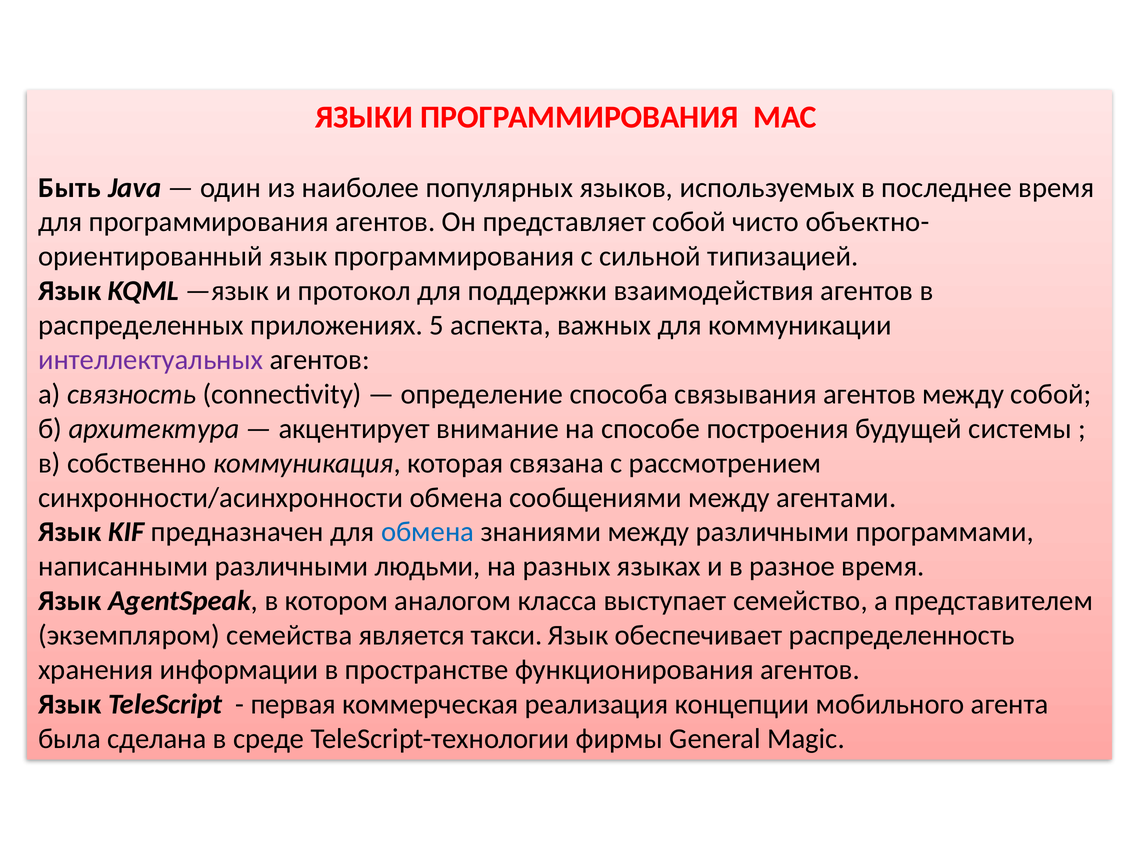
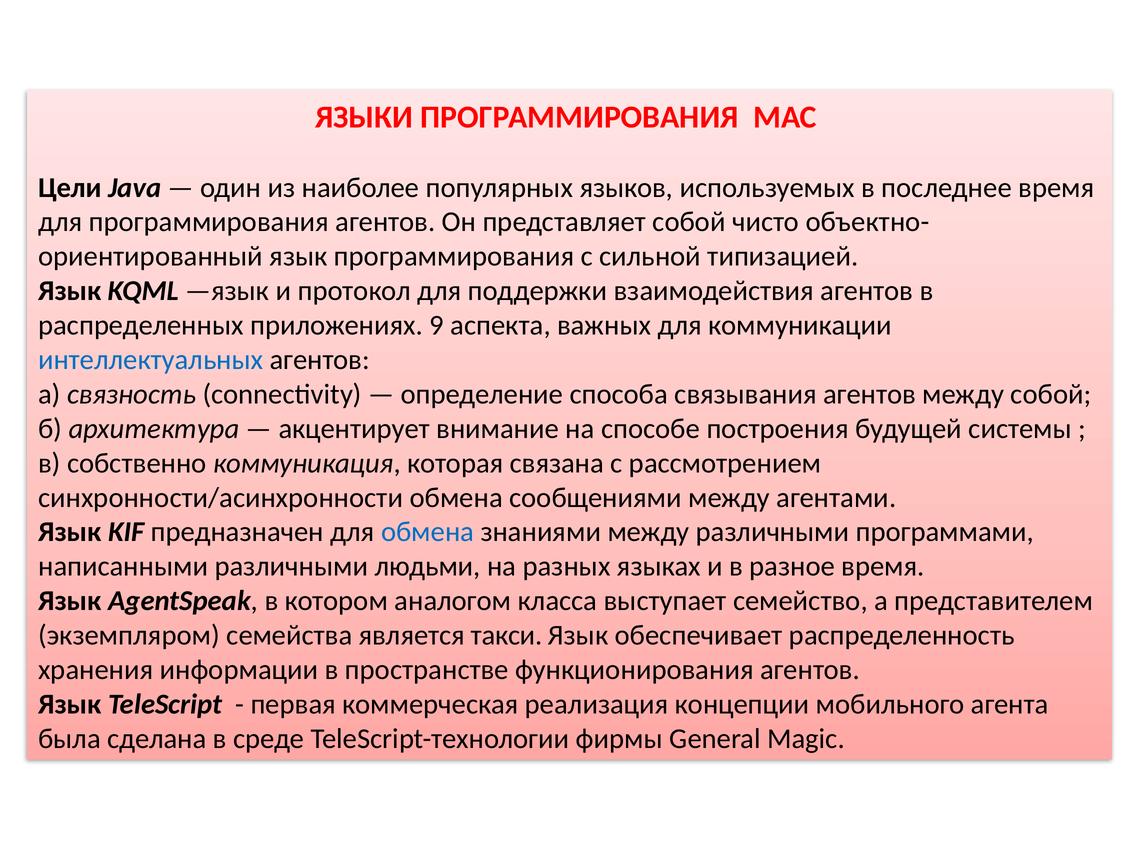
Быть: Быть -> Цели
5: 5 -> 9
интеллектуальных colour: purple -> blue
